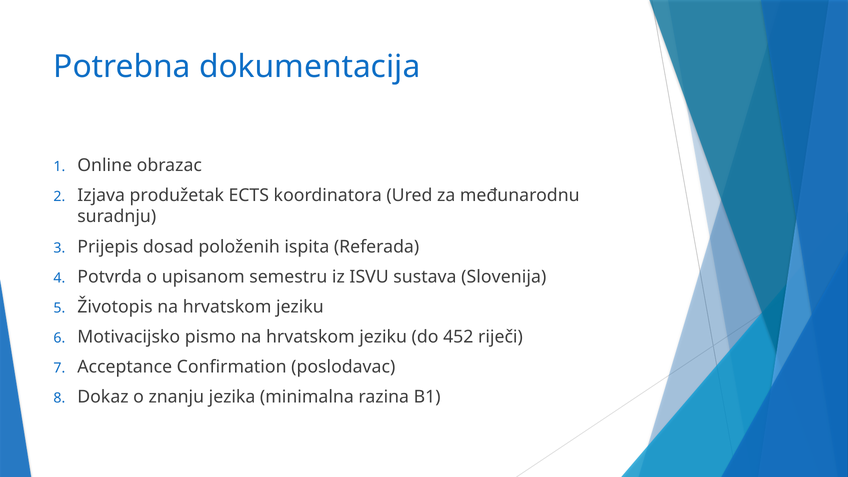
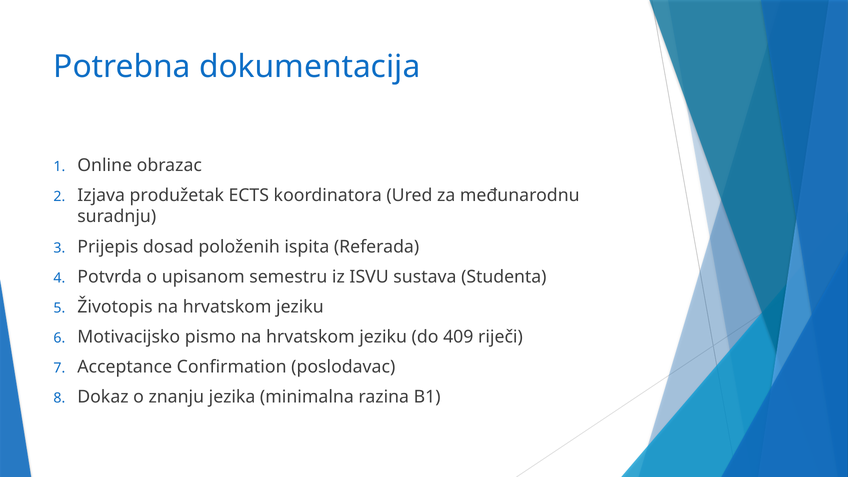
Slovenija: Slovenija -> Studenta
452: 452 -> 409
